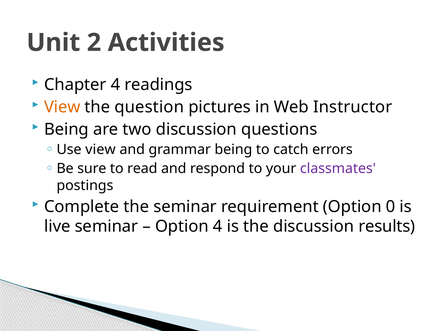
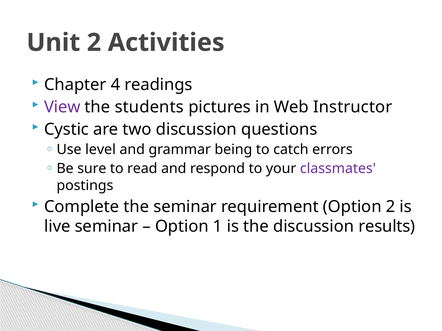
View at (62, 107) colour: orange -> purple
question: question -> students
Being at (66, 130): Being -> Cystic
Use view: view -> level
Option 0: 0 -> 2
Option 4: 4 -> 1
